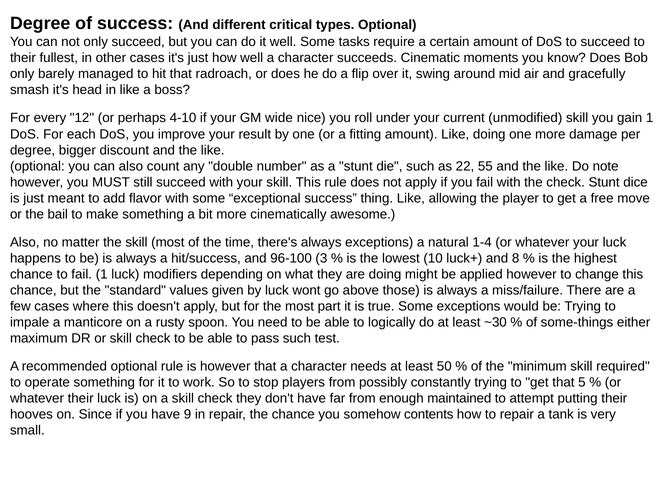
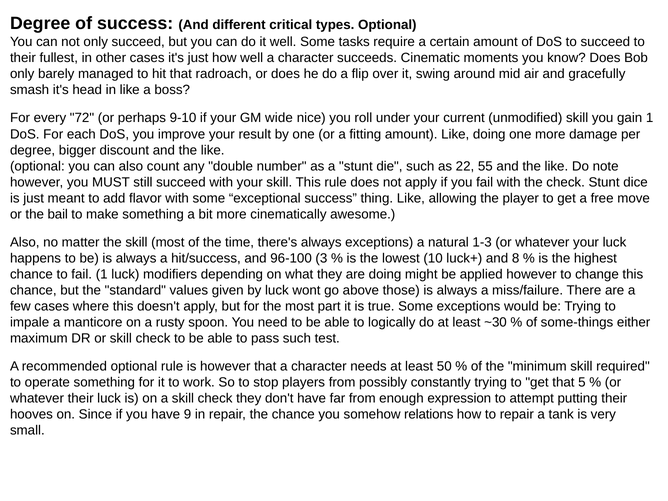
12: 12 -> 72
4-10: 4-10 -> 9-10
1-4: 1-4 -> 1-3
maintained: maintained -> expression
contents: contents -> relations
